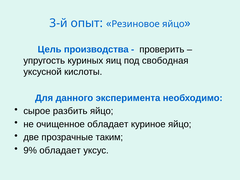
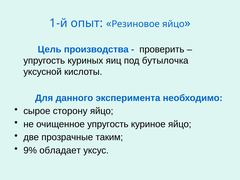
3-й: 3-й -> 1-й
свободная: свободная -> бутылочка
разбить: разбить -> сторону
очищенное обладает: обладает -> упругость
